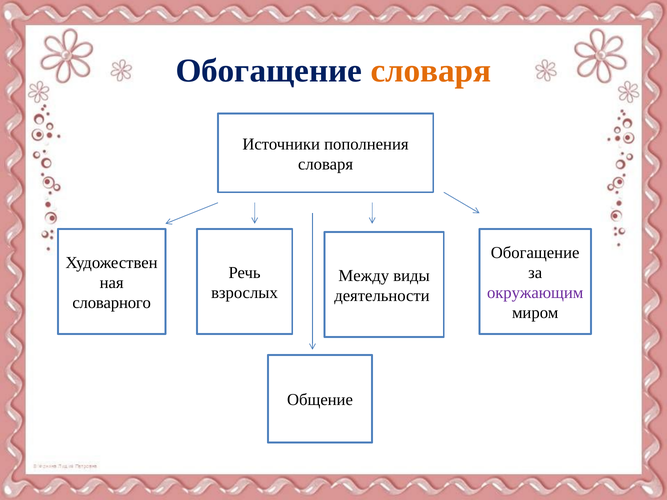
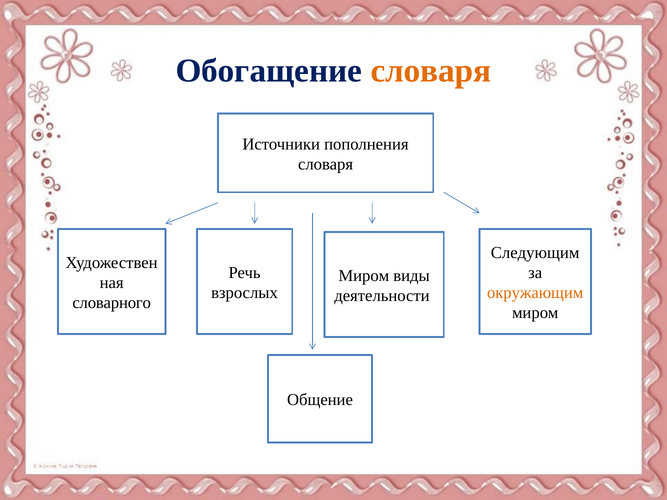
Обогащение at (535, 253): Обогащение -> Следующим
Между at (364, 276): Между -> Миром
окружающим colour: purple -> orange
